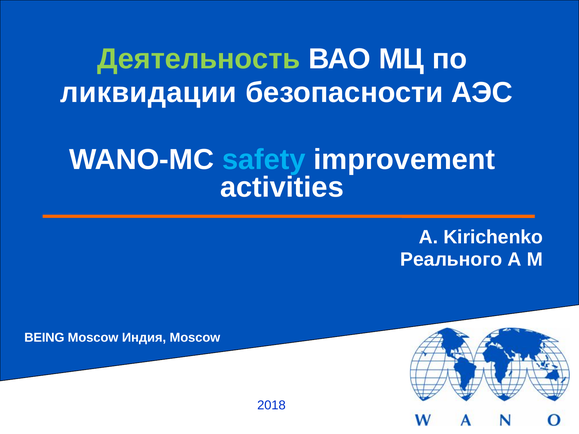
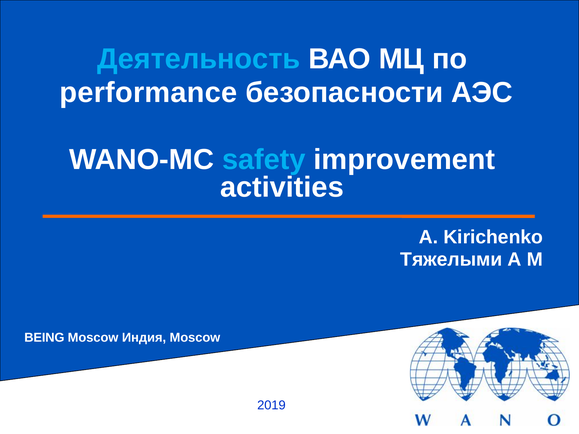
Деятельность colour: light green -> light blue
ликвидации: ликвидации -> performance
Реального: Реального -> Тяжелыми
2018: 2018 -> 2019
